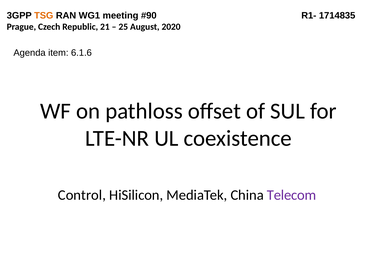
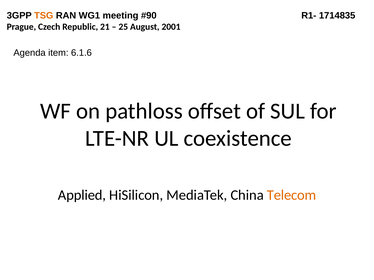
2020: 2020 -> 2001
Control: Control -> Applied
Telecom colour: purple -> orange
